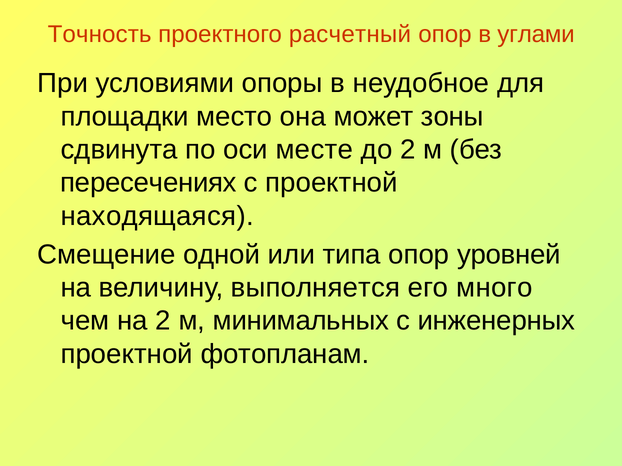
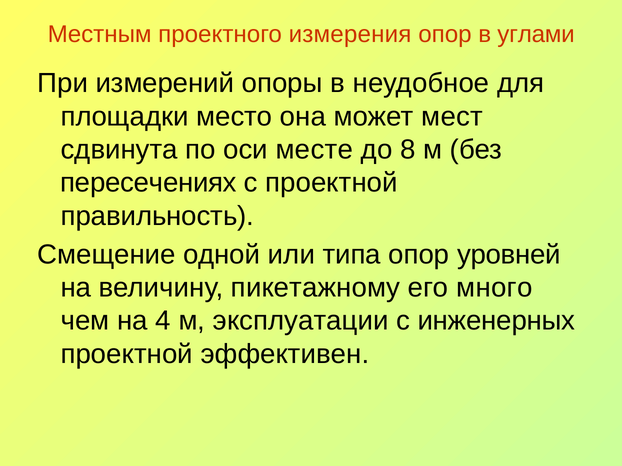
Точность: Точность -> Местным
расчетный: расчетный -> измерения
условиями: условиями -> измерений
зоны: зоны -> мест
до 2: 2 -> 8
находящаяся: находящаяся -> правильность
выполняется: выполняется -> пикетажному
на 2: 2 -> 4
минимальных: минимальных -> эксплуатации
фотопланам: фотопланам -> эффективен
